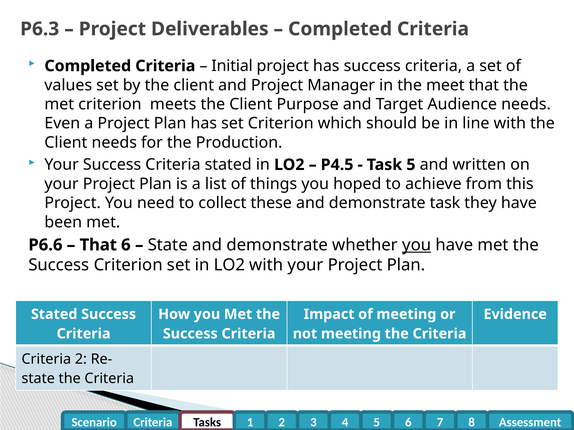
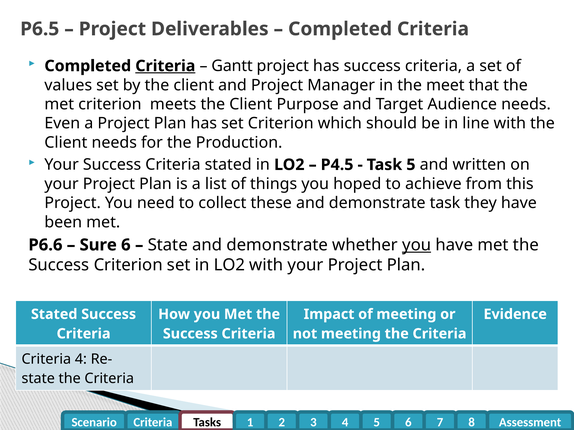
P6.3: P6.3 -> P6.5
Criteria at (165, 66) underline: none -> present
Initial: Initial -> Gantt
That at (98, 245): That -> Sure
Criteria 2: 2 -> 4
